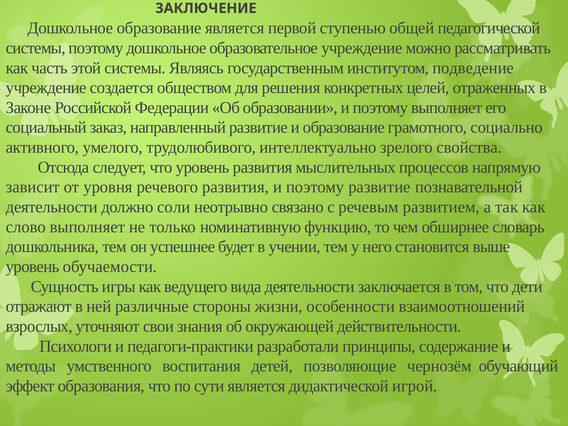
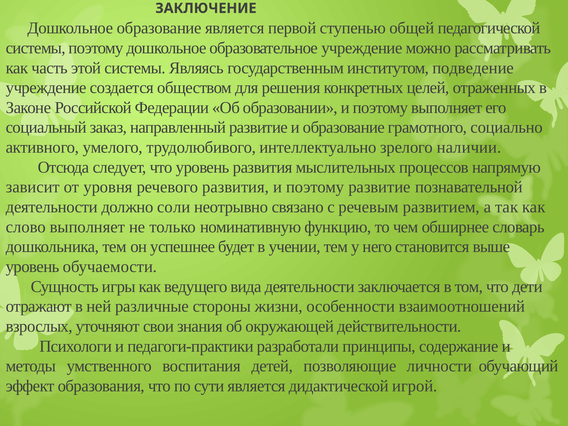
свойства: свойства -> наличии
чернозём: чернозём -> личности
